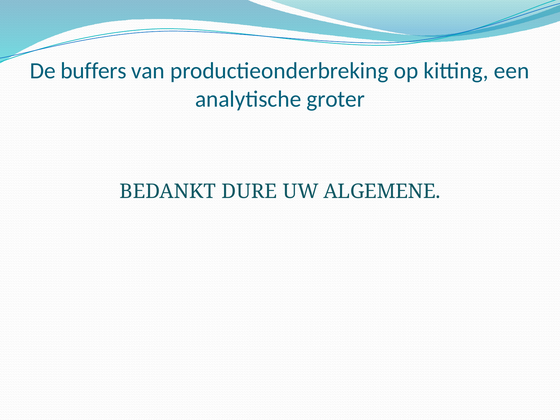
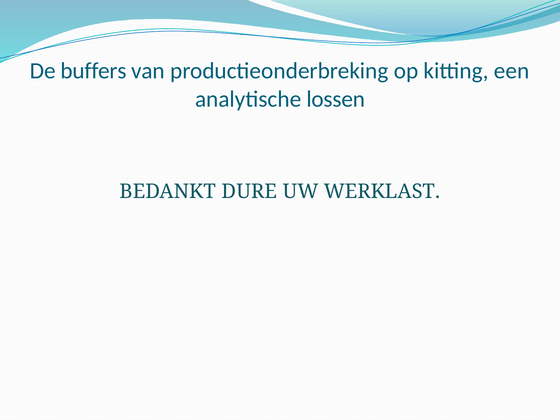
groter: groter -> lossen
ALGEMENE: ALGEMENE -> WERKLAST
